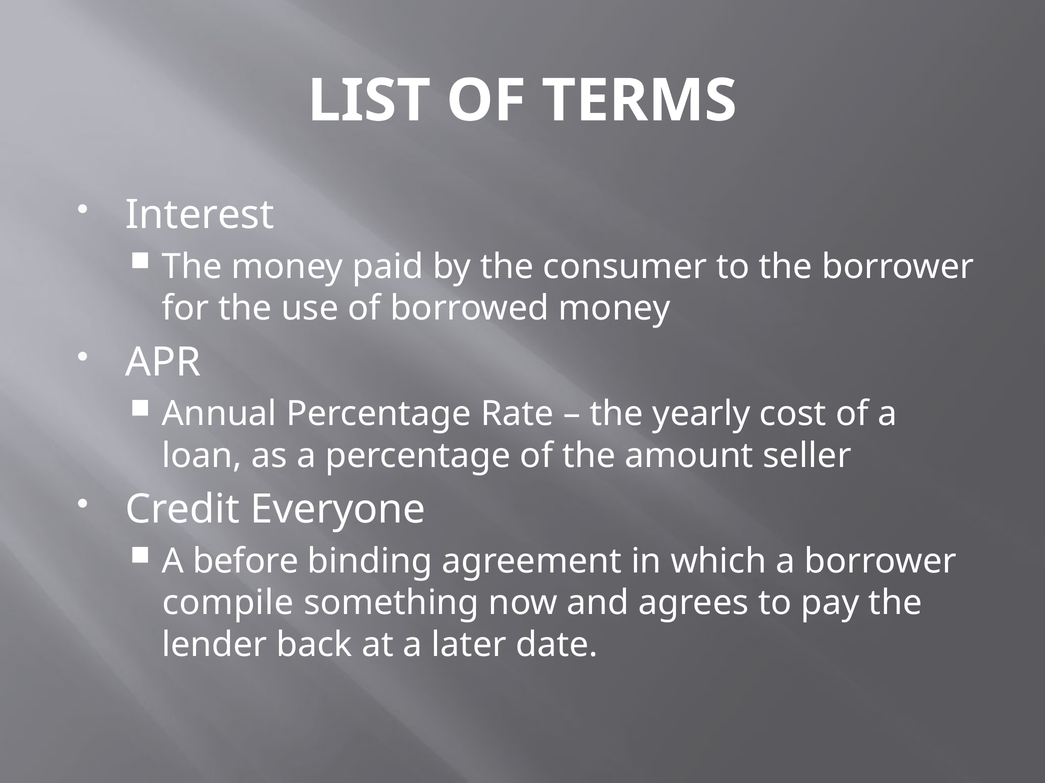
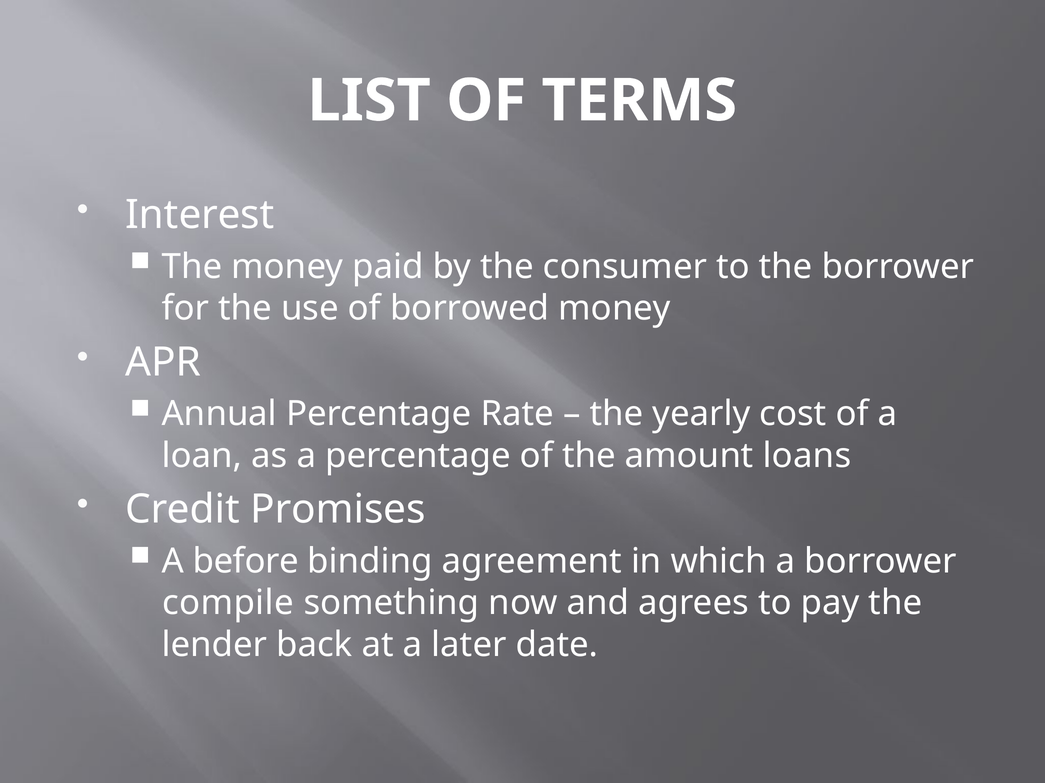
seller: seller -> loans
Everyone: Everyone -> Promises
